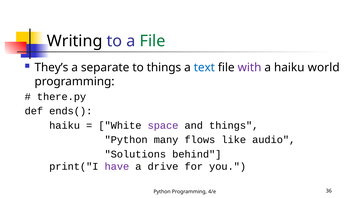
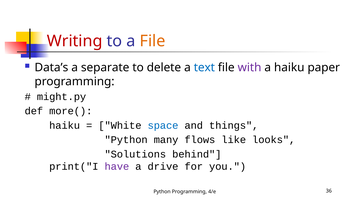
Writing colour: black -> red
File at (153, 41) colour: green -> orange
They’s: They’s -> Data’s
to things: things -> delete
world: world -> paper
there.py: there.py -> might.py
ends(: ends( -> more(
space colour: purple -> blue
audio: audio -> looks
